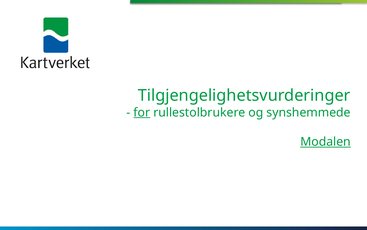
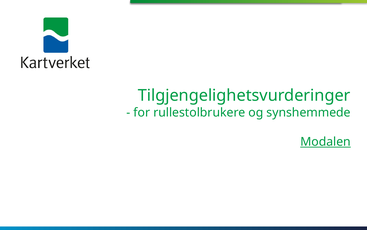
for underline: present -> none
